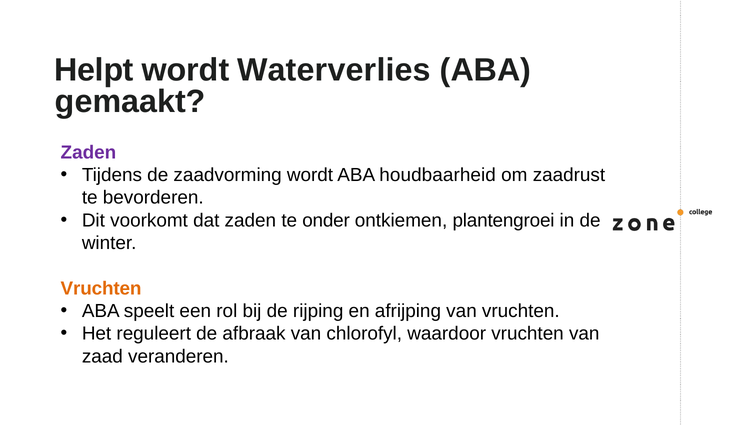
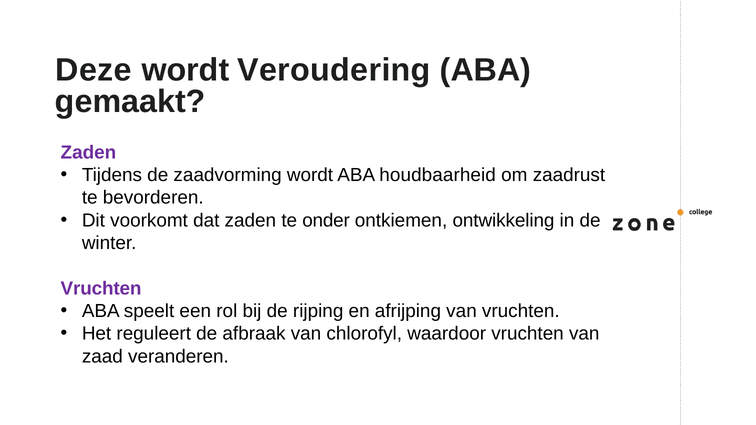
Helpt: Helpt -> Deze
Waterverlies: Waterverlies -> Veroudering
plantengroei: plantengroei -> ontwikkeling
Vruchten at (101, 289) colour: orange -> purple
